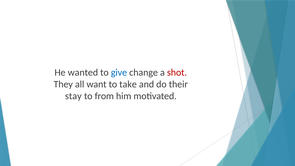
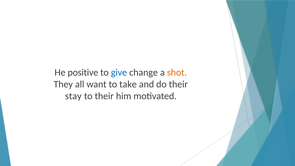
wanted: wanted -> positive
shot colour: red -> orange
to from: from -> their
